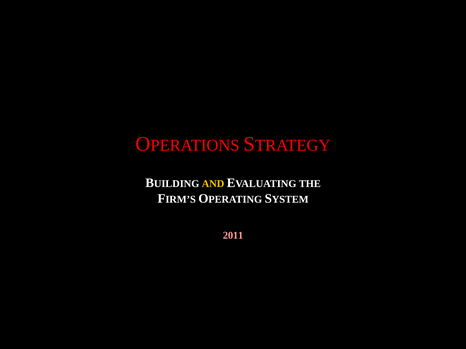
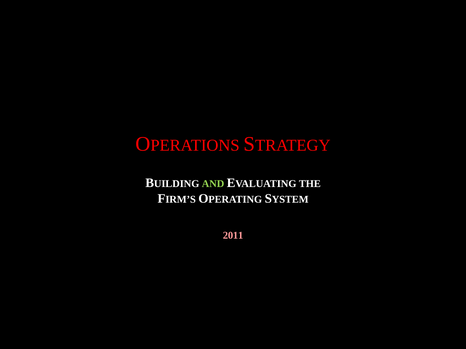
AND colour: yellow -> light green
